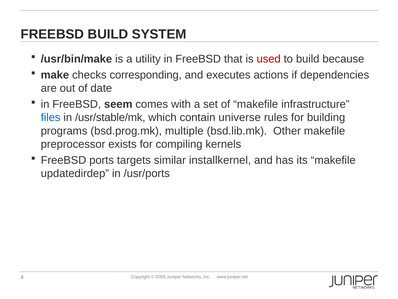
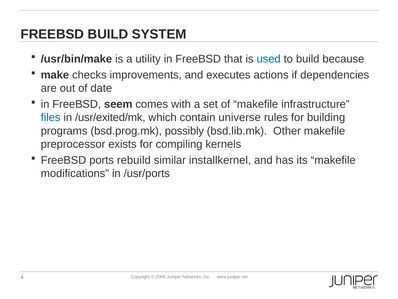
used colour: red -> blue
corresponding: corresponding -> improvements
/usr/stable/mk: /usr/stable/mk -> /usr/exited/mk
multiple: multiple -> possibly
targets: targets -> rebuild
updatedirdep: updatedirdep -> modifications
